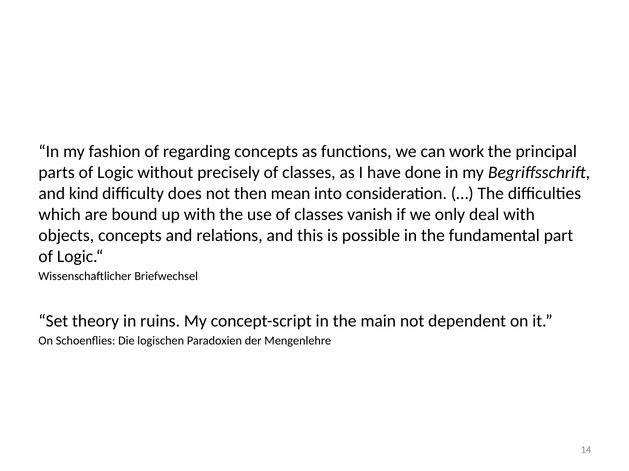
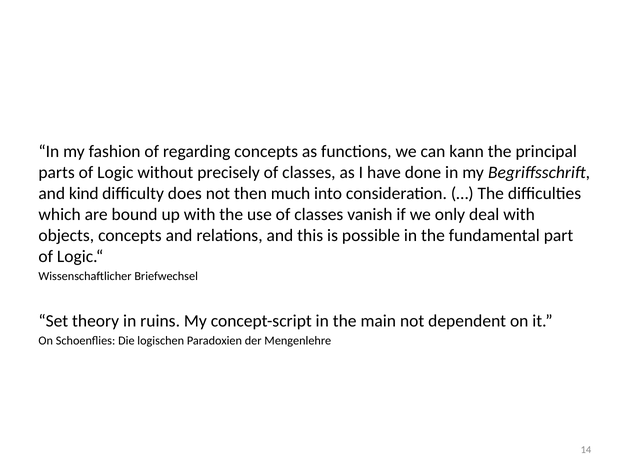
work: work -> kann
mean: mean -> much
